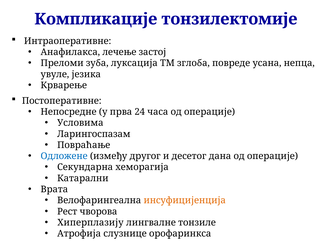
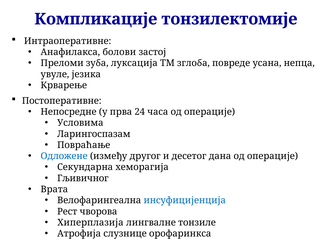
лечење: лечење -> болови
Катарални: Катарални -> Гљивичног
инсуфицијенција colour: orange -> blue
Хиперплазију: Хиперплазију -> Хиперплазија
